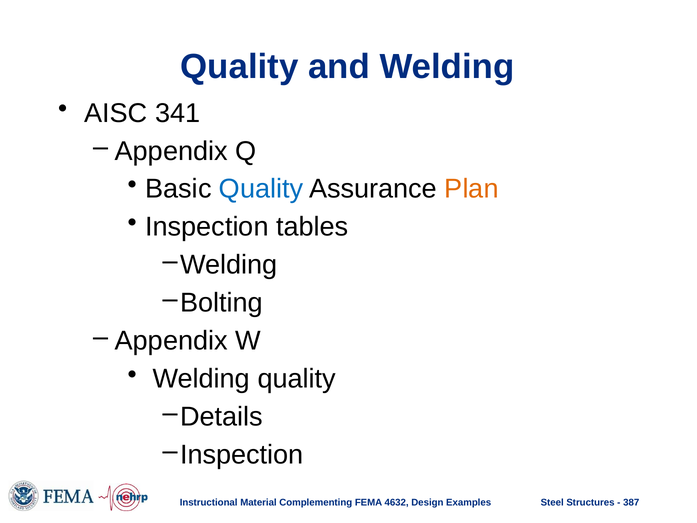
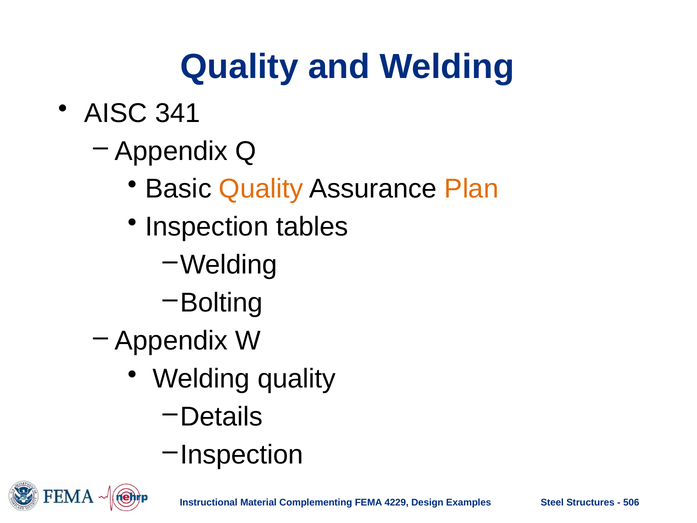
Quality at (261, 189) colour: blue -> orange
4632: 4632 -> 4229
387: 387 -> 506
